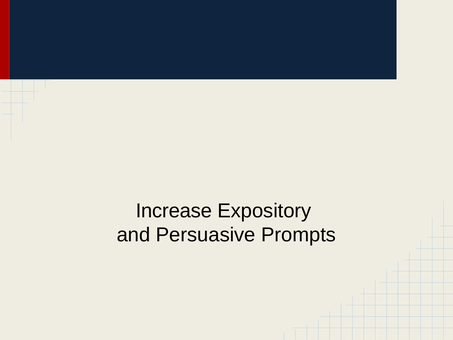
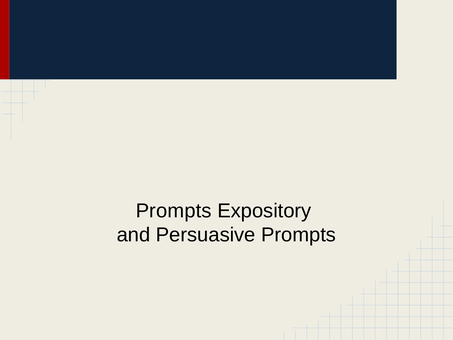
Increase at (174, 211): Increase -> Prompts
